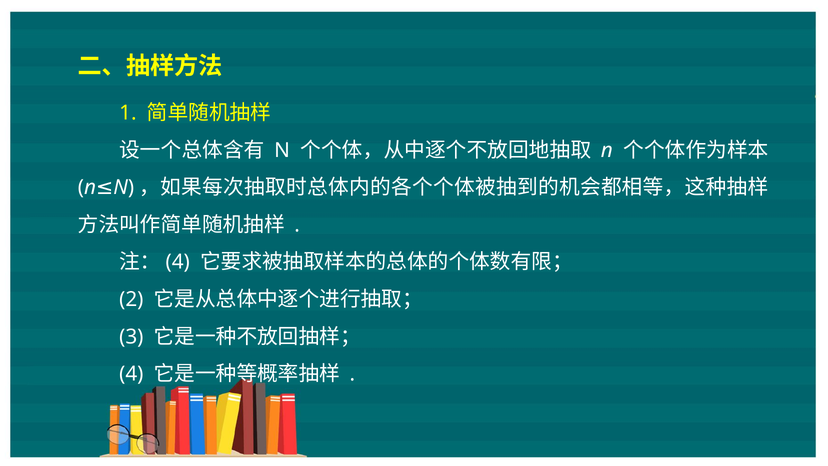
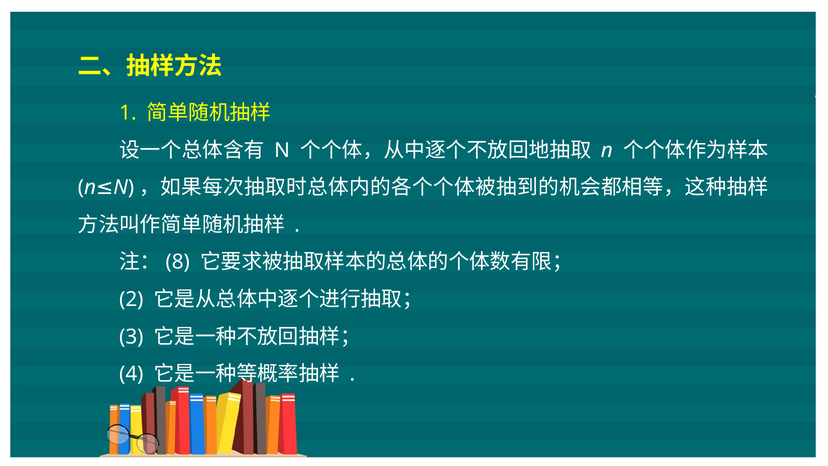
4 at (178, 262): 4 -> 8
